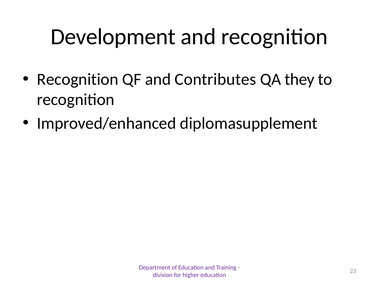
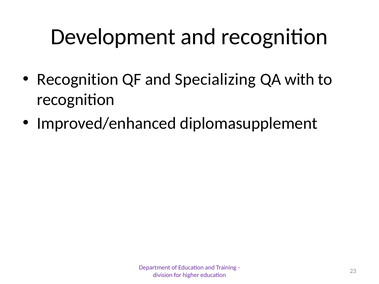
Contributes: Contributes -> Specializing
they: they -> with
